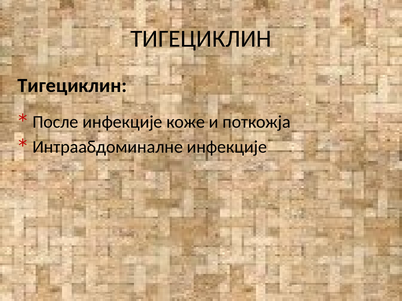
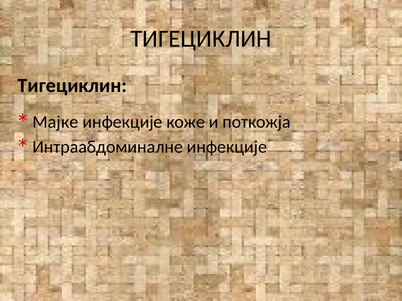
После: После -> Мајке
